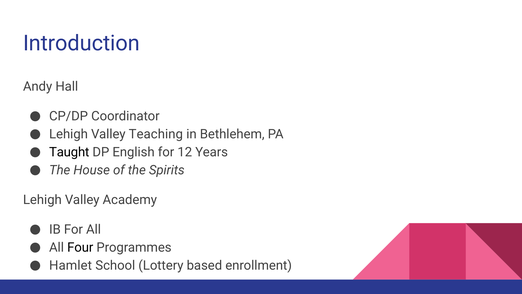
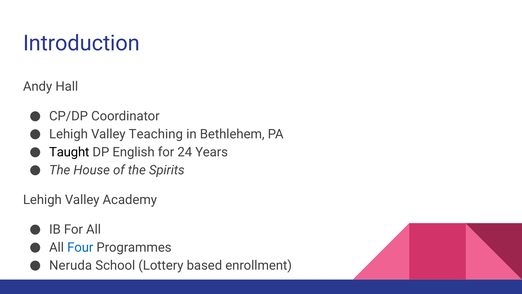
12: 12 -> 24
Four colour: black -> blue
Hamlet: Hamlet -> Neruda
